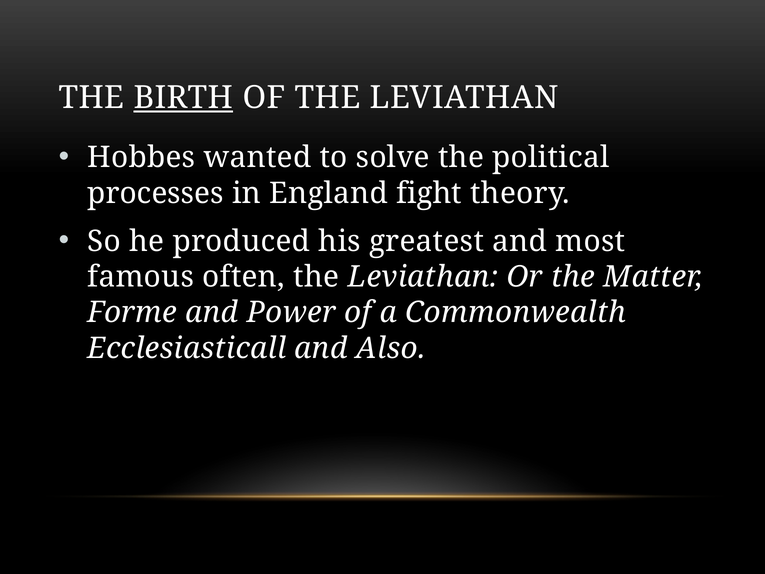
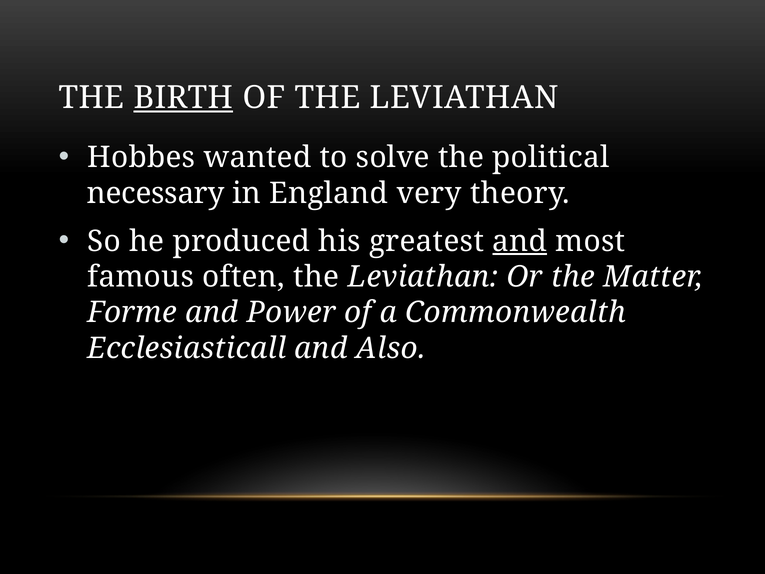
processes: processes -> necessary
fight: fight -> very
and at (520, 241) underline: none -> present
